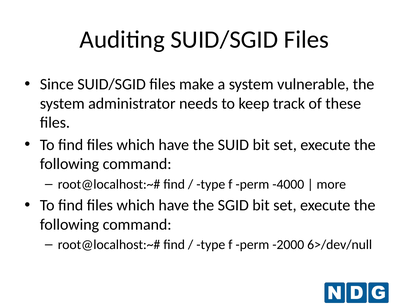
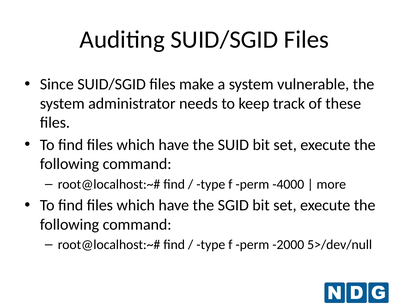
6>/dev/null: 6>/dev/null -> 5>/dev/null
